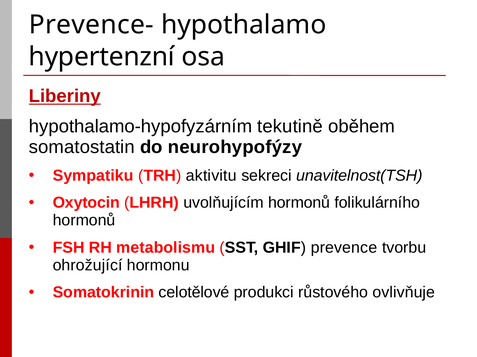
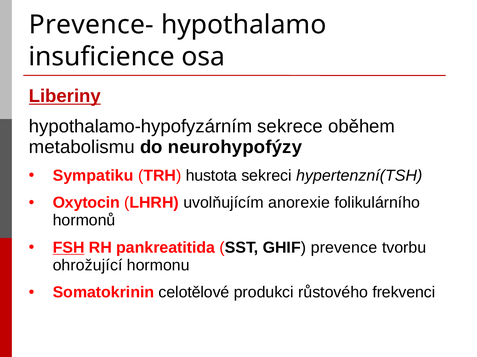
hypertenzní: hypertenzní -> insuficience
tekutině: tekutině -> sekrece
somatostatin: somatostatin -> metabolismu
aktivitu: aktivitu -> hustota
unavitelnost(TSH: unavitelnost(TSH -> hypertenzní(TSH
uvolňujícím hormonů: hormonů -> anorexie
FSH underline: none -> present
metabolismu: metabolismu -> pankreatitida
ovlivňuje: ovlivňuje -> frekvenci
